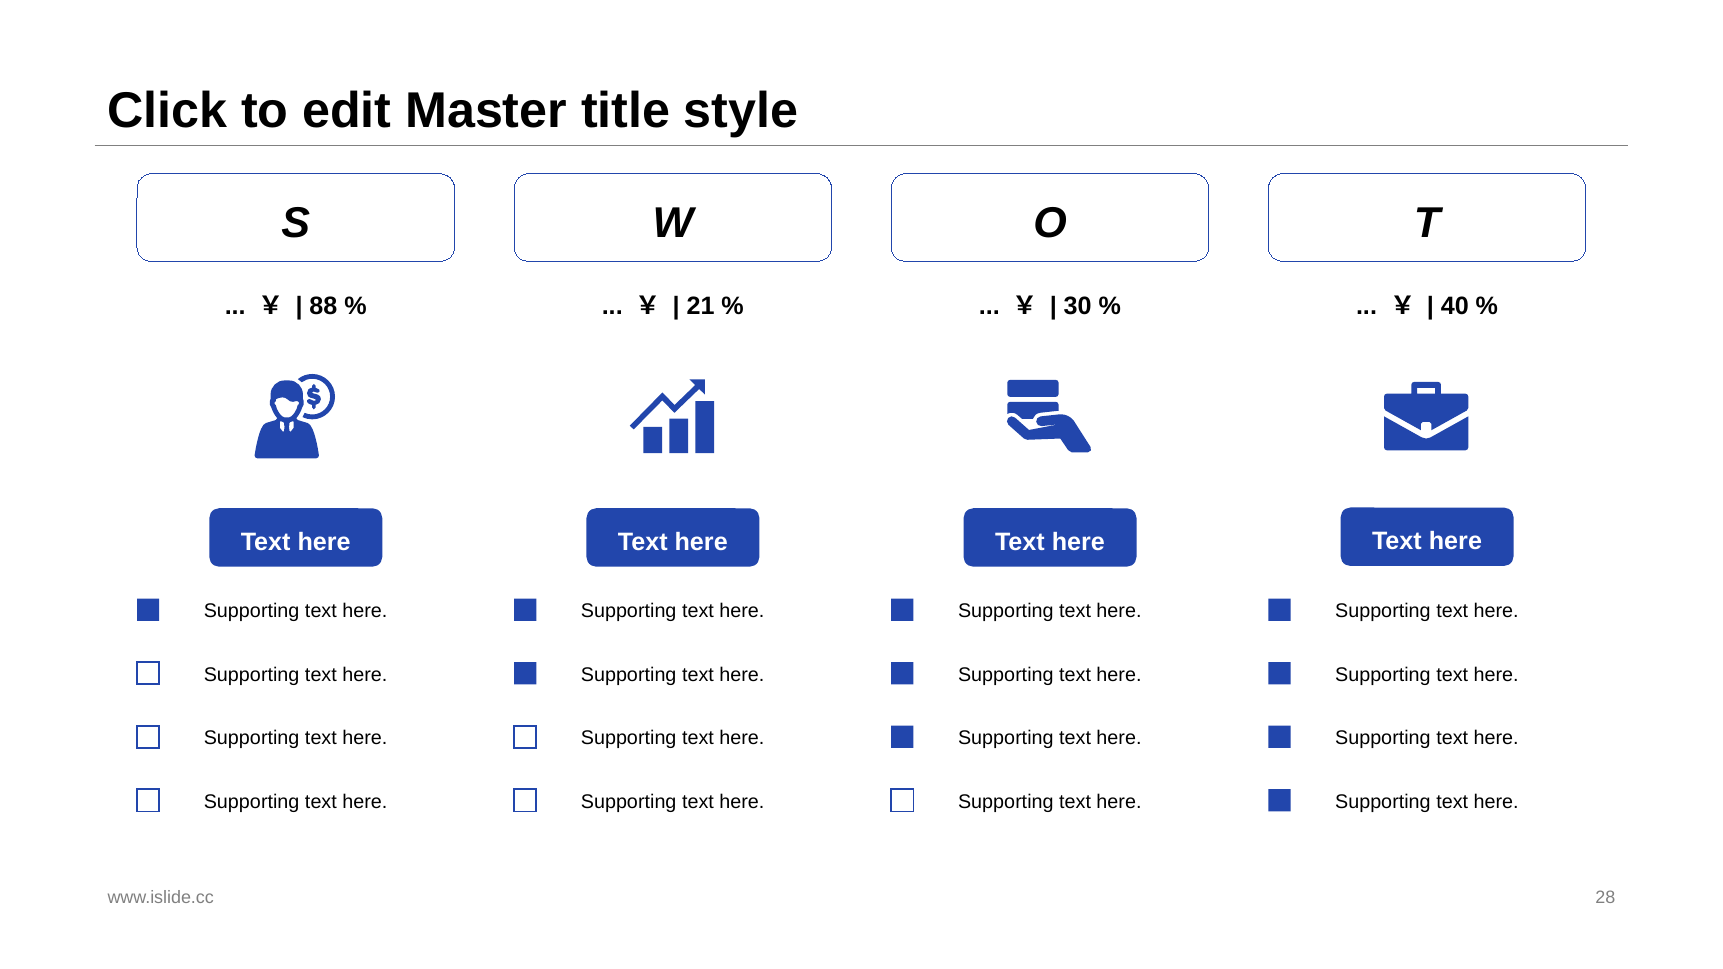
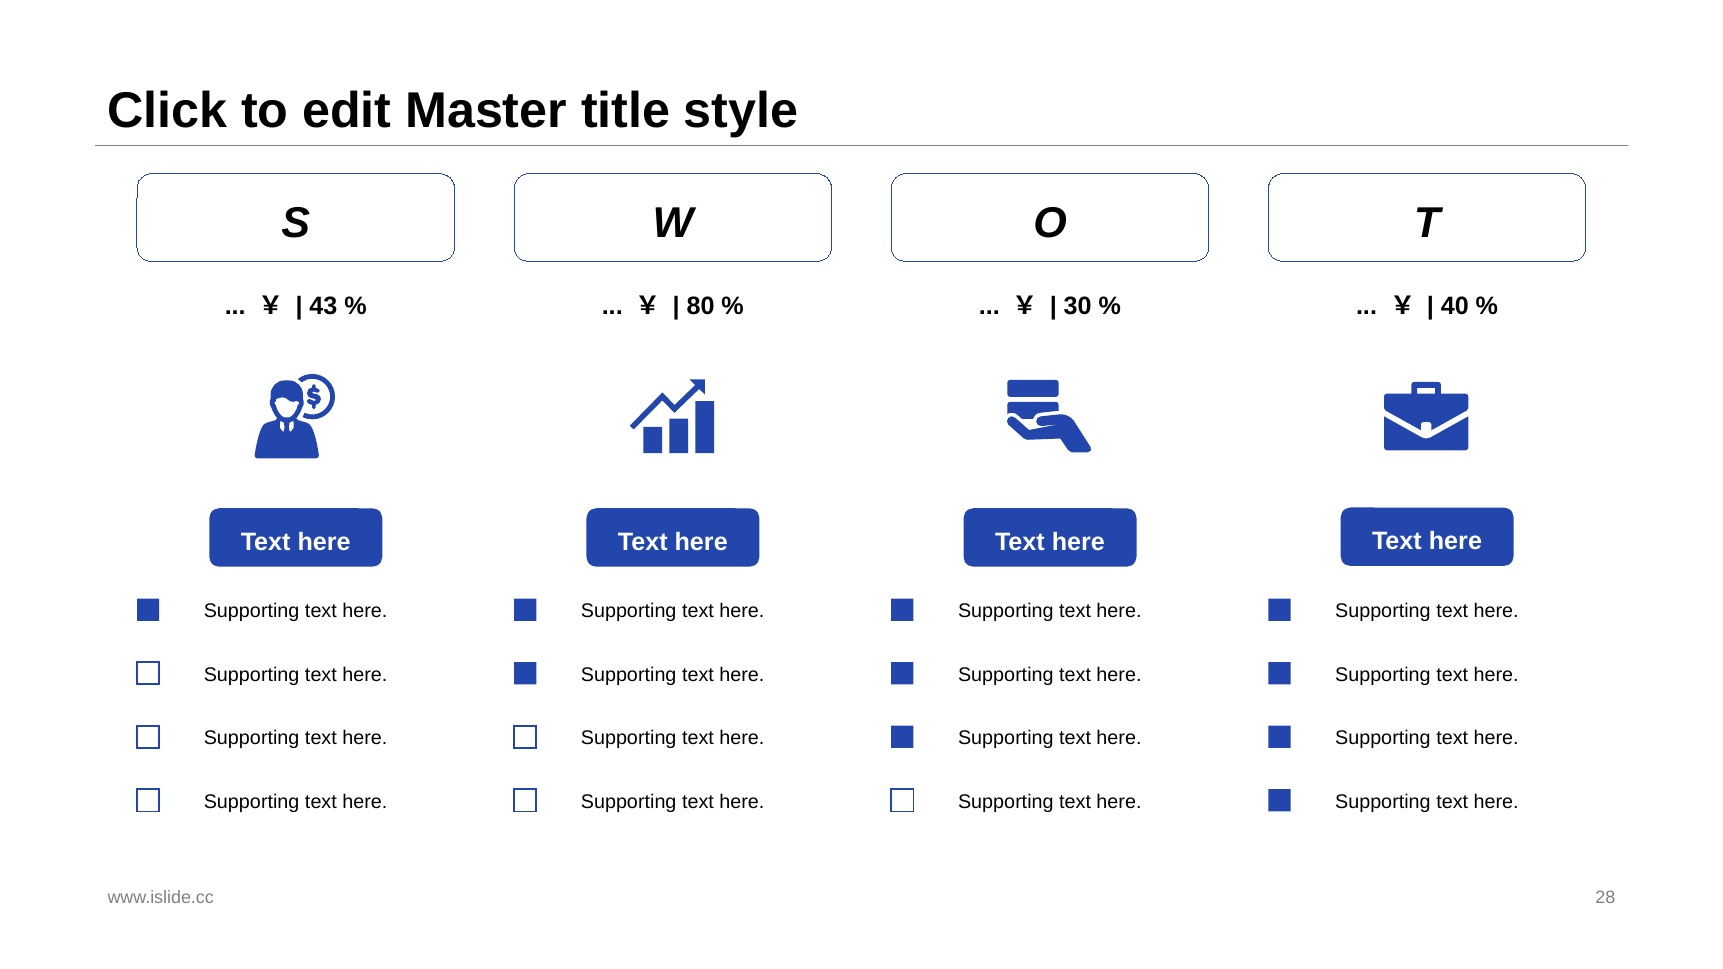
88: 88 -> 43
21: 21 -> 80
